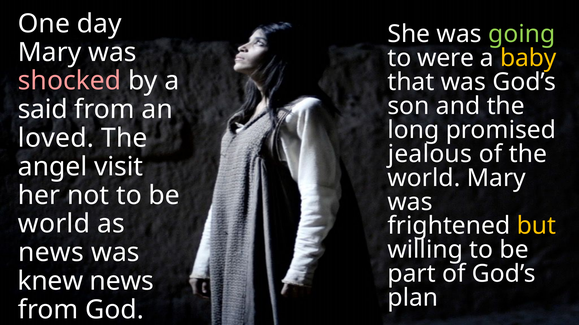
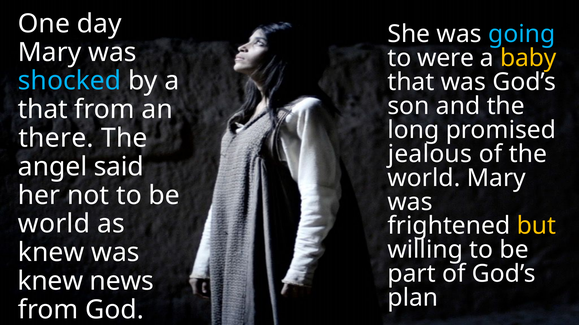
going colour: light green -> light blue
shocked colour: pink -> light blue
said at (43, 110): said -> that
loved: loved -> there
visit: visit -> said
news at (51, 253): news -> knew
